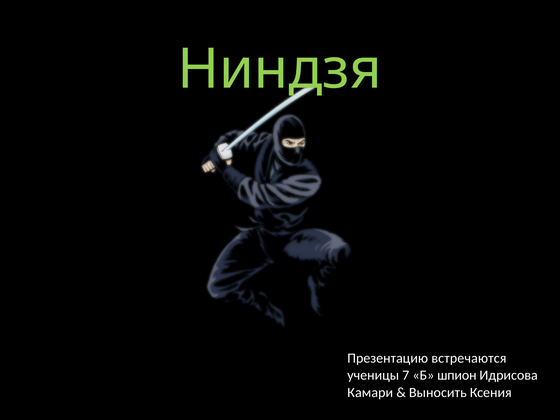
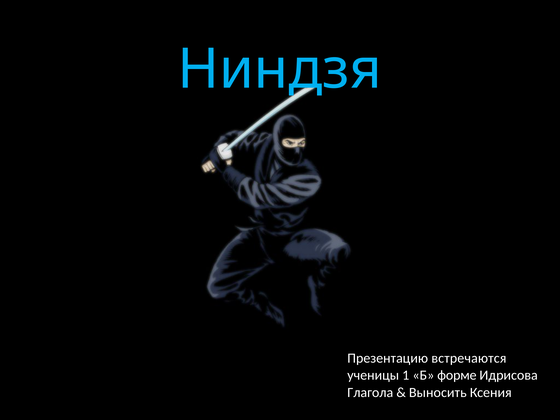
Ниндзя colour: light green -> light blue
7: 7 -> 1
шпион: шпион -> форме
Камари: Камари -> Глагола
